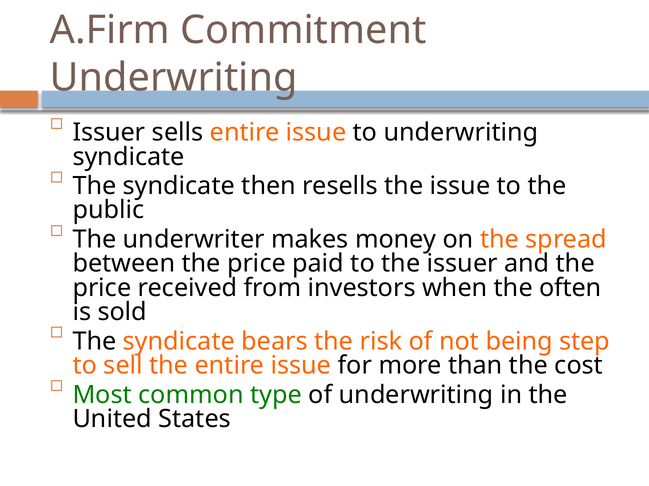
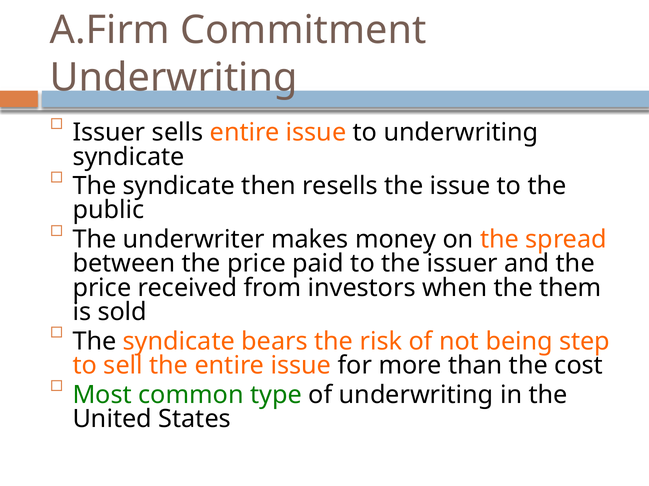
often: often -> them
